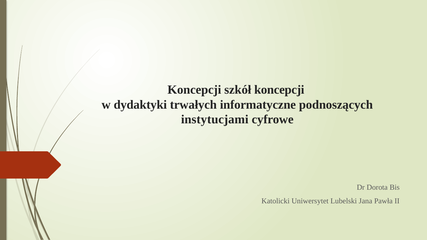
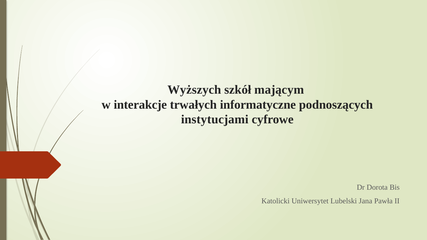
Koncepcji at (194, 90): Koncepcji -> Wyższych
szkół koncepcji: koncepcji -> mającym
dydaktyki: dydaktyki -> interakcje
